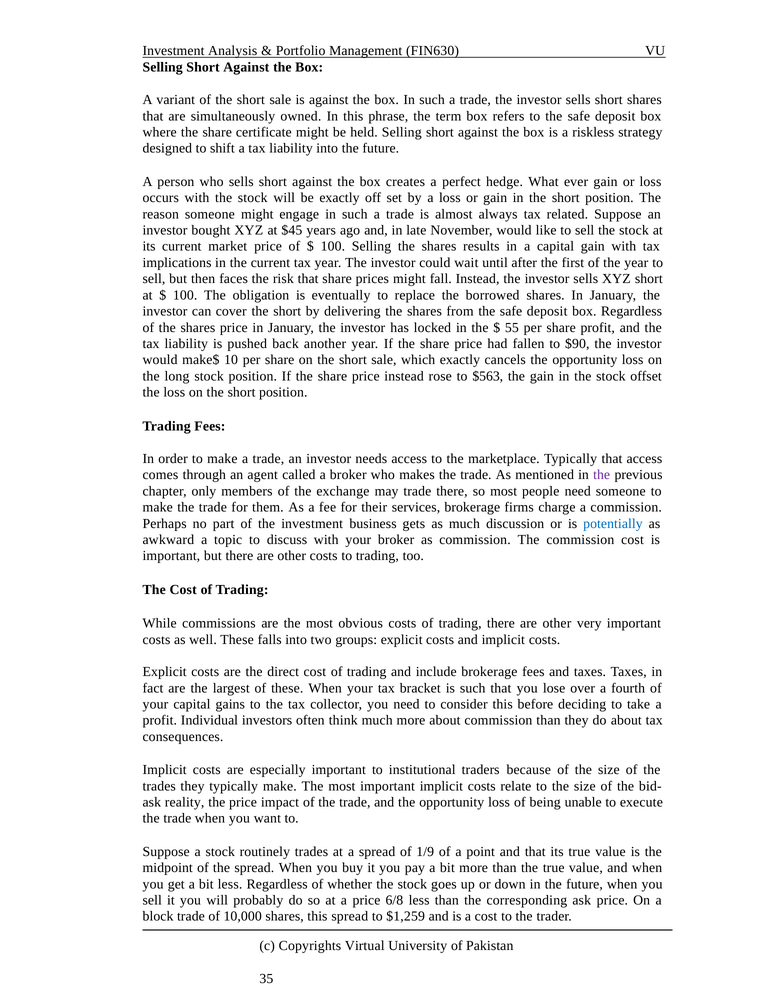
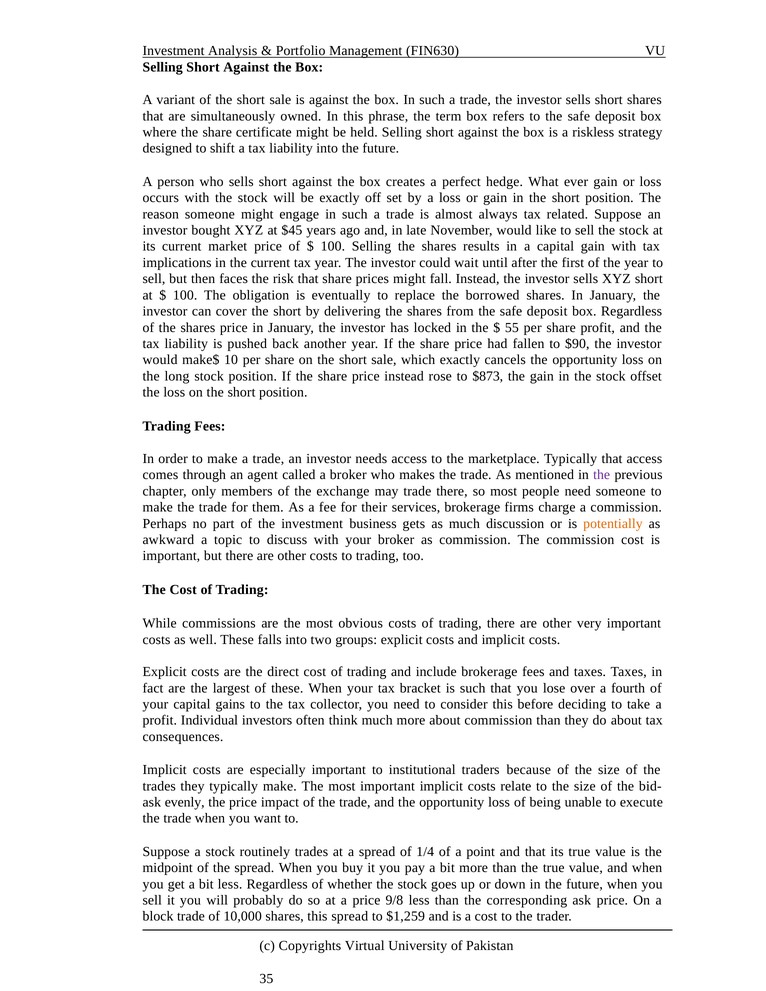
$563: $563 -> $873
potentially colour: blue -> orange
reality: reality -> evenly
1/9: 1/9 -> 1/4
6/8: 6/8 -> 9/8
